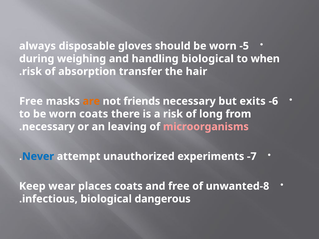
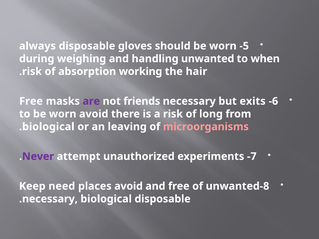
handling biological: biological -> unwanted
transfer: transfer -> working
are colour: orange -> purple
worn coats: coats -> avoid
necessary at (48, 127): necessary -> biological
Never colour: blue -> purple
wear: wear -> need
places coats: coats -> avoid
infectious at (50, 199): infectious -> necessary
biological dangerous: dangerous -> disposable
